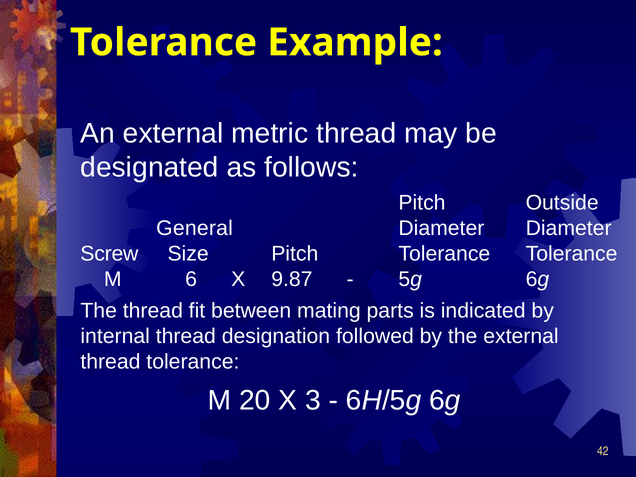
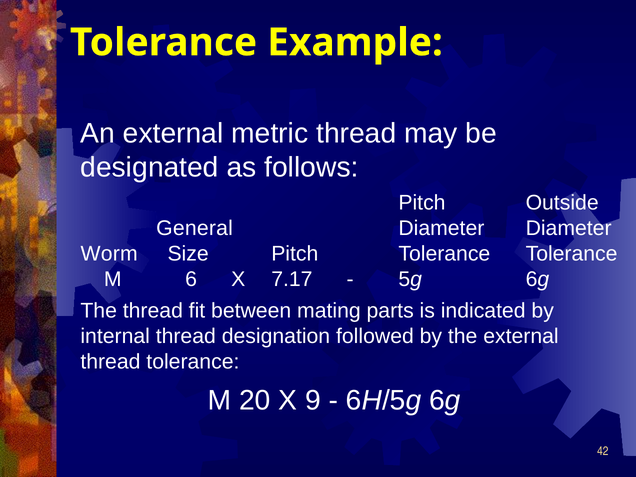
Screw: Screw -> Worm
9.87: 9.87 -> 7.17
3: 3 -> 9
